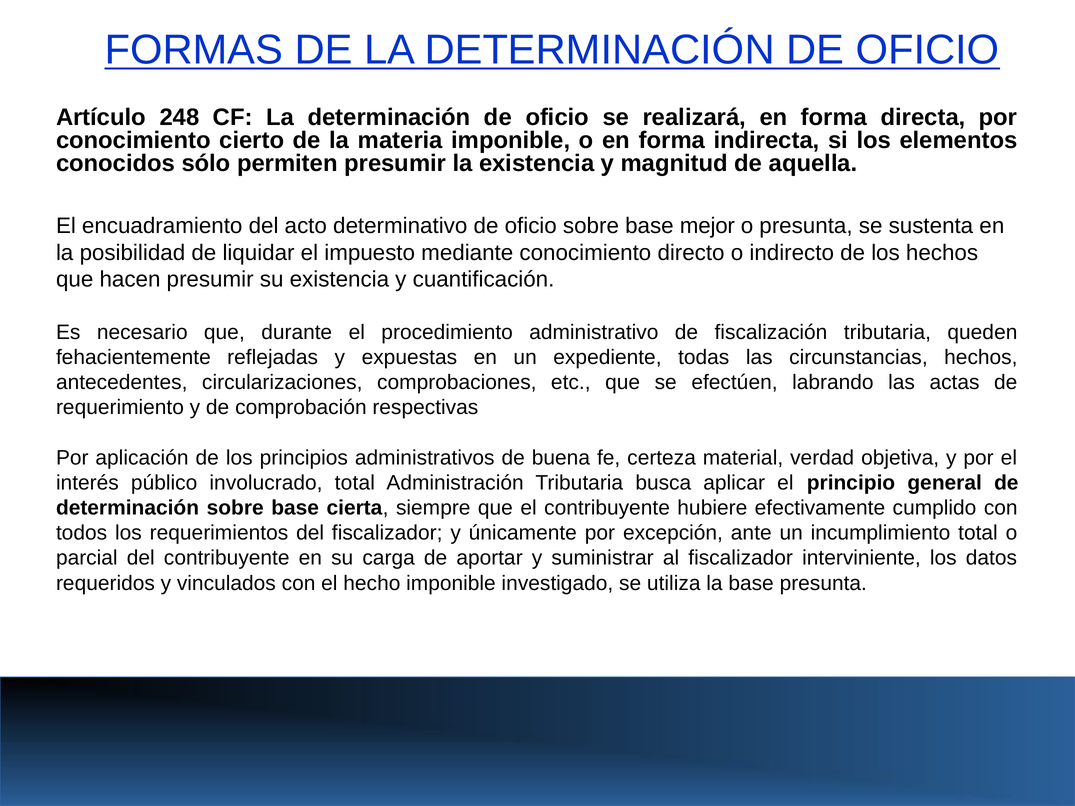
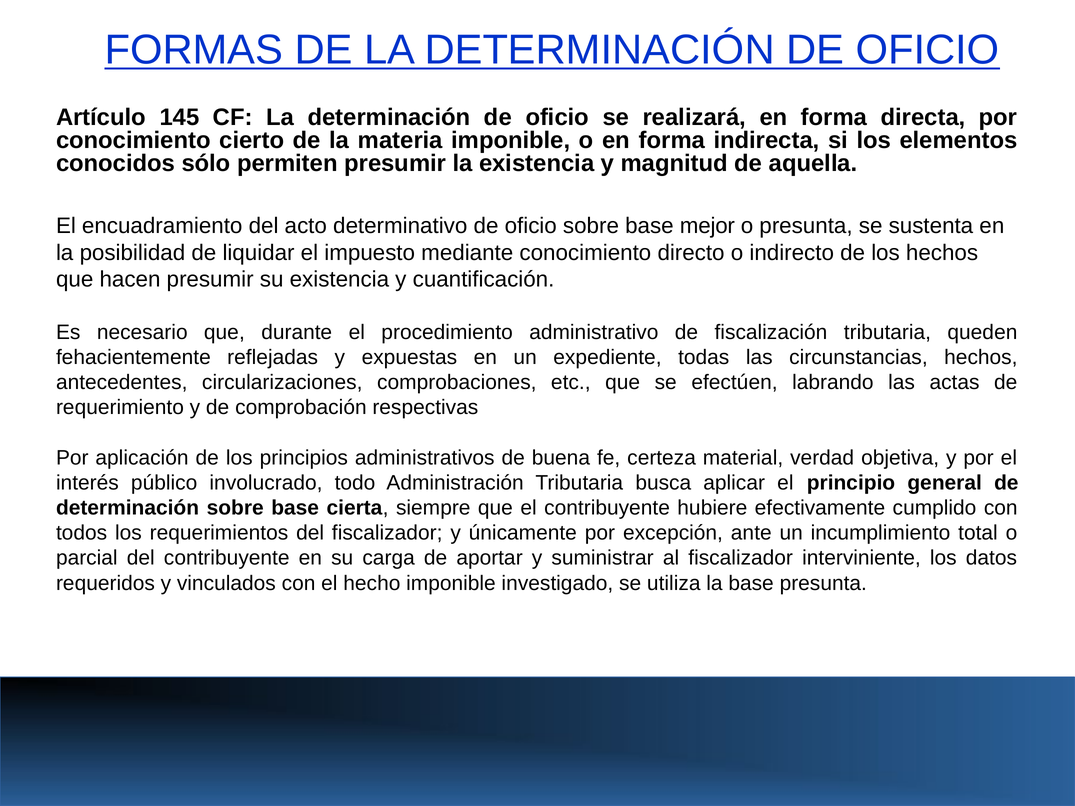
248: 248 -> 145
involucrado total: total -> todo
